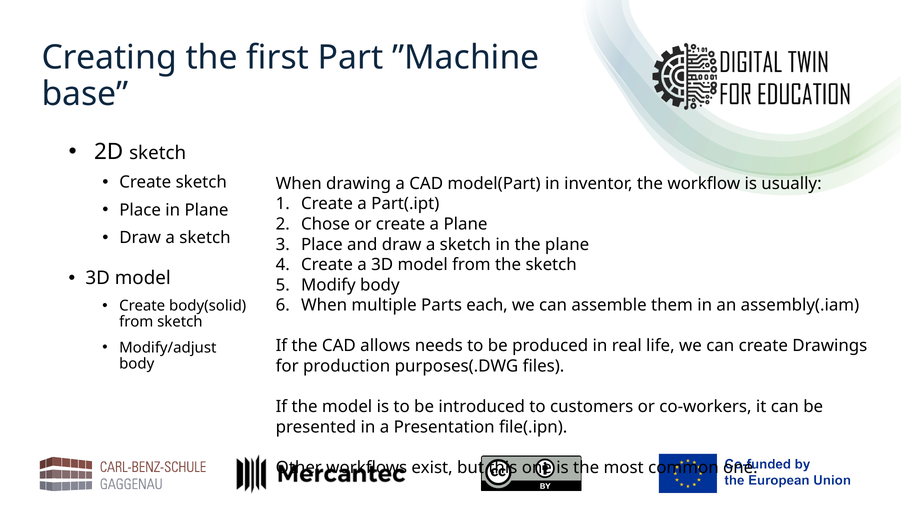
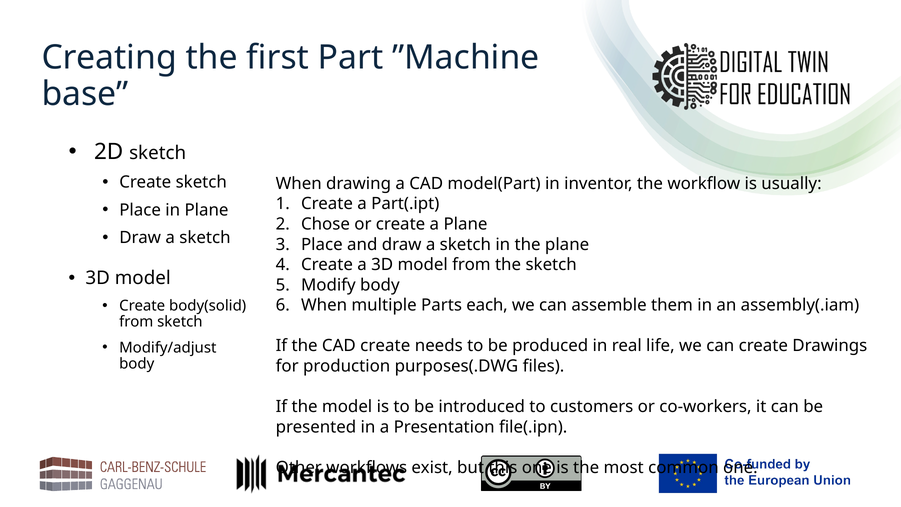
CAD allows: allows -> create
